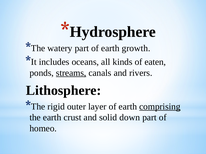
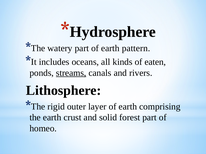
growth: growth -> pattern
comprising underline: present -> none
down: down -> forest
